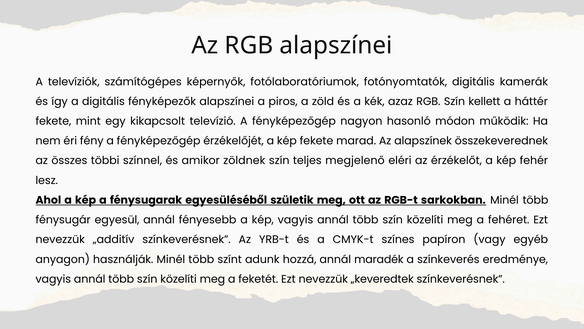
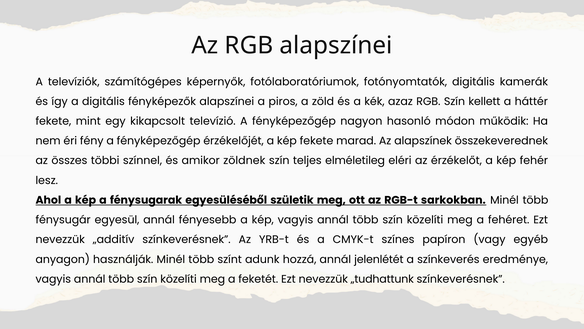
megjelenő: megjelenő -> elméletileg
maradék: maradék -> jelenlétét
„keveredtek: „keveredtek -> „tudhattunk
